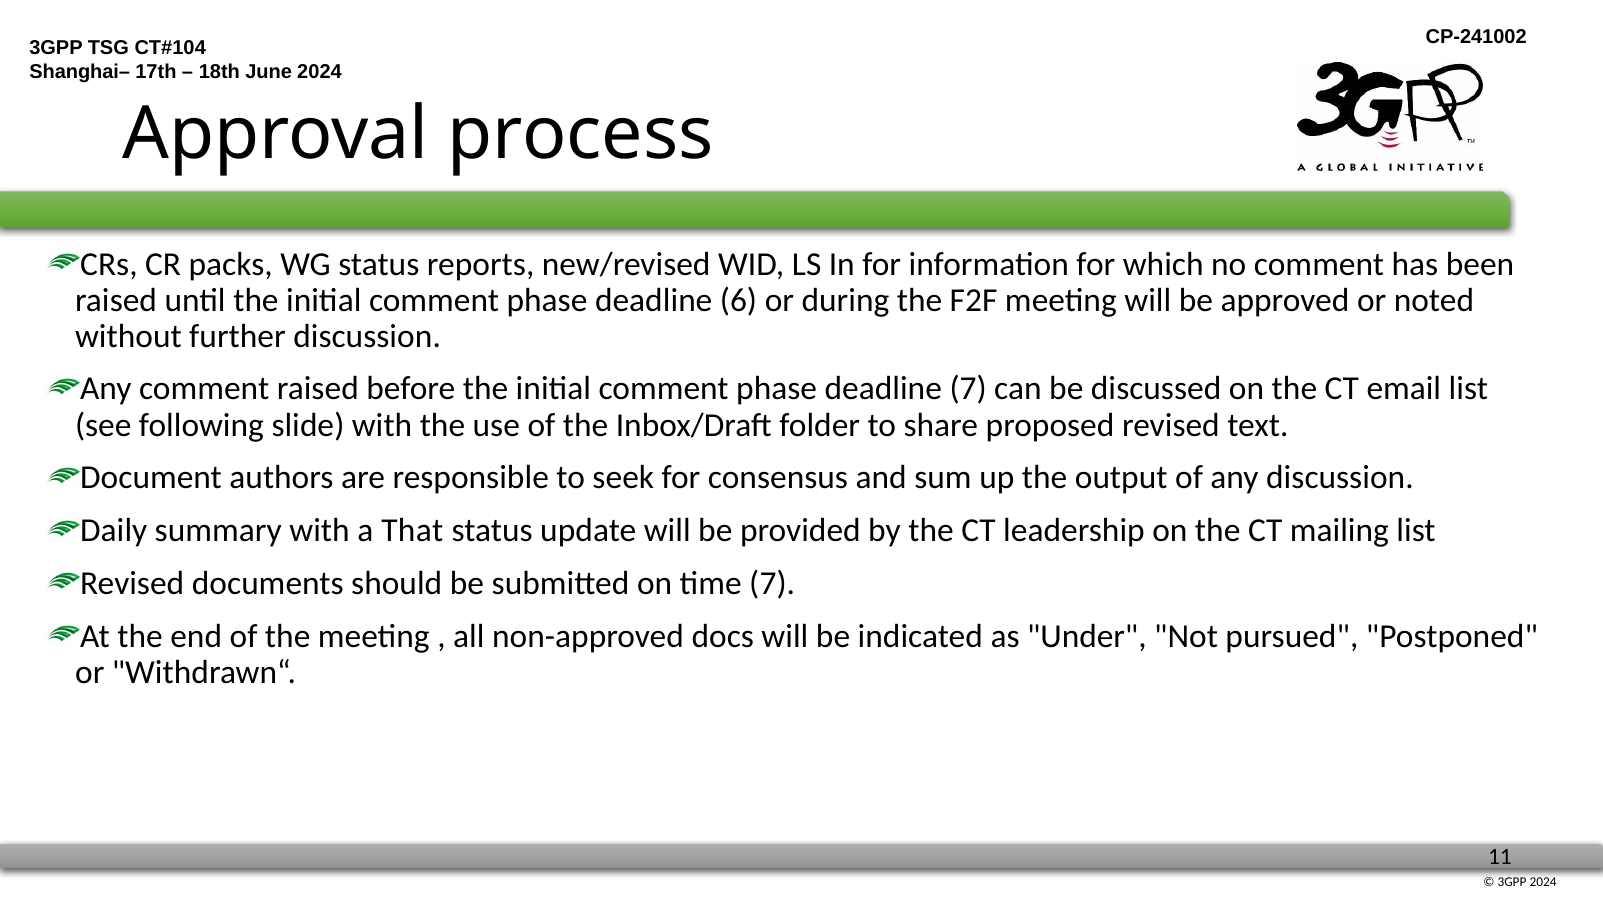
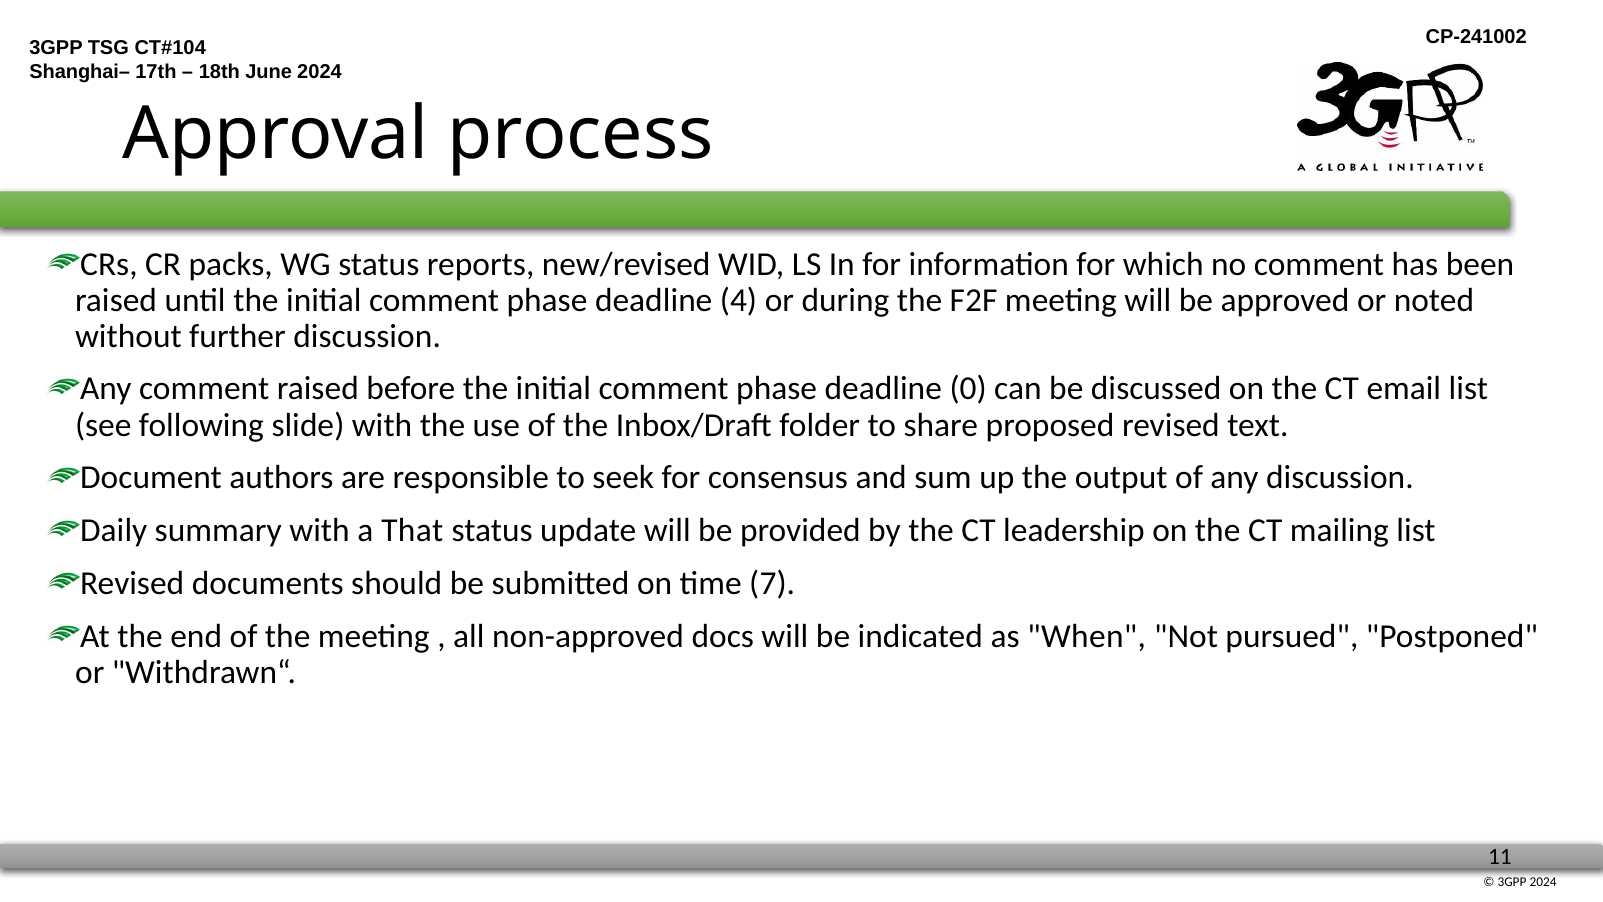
6: 6 -> 4
deadline 7: 7 -> 0
Under: Under -> When
